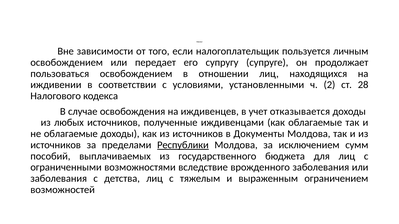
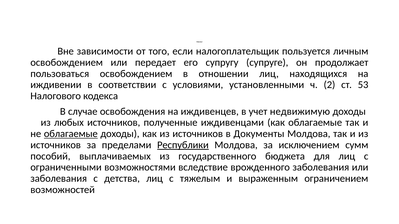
28: 28 -> 53
отказывается: отказывается -> недвижимую
облагаемые at (71, 134) underline: none -> present
